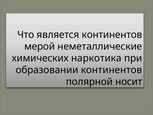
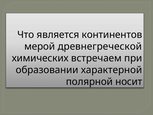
неметаллические: неметаллические -> древнегреческой
наркотика: наркотика -> встречаем
образовании континентов: континентов -> характерной
